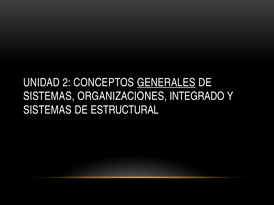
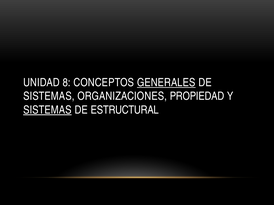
2: 2 -> 8
INTEGRADO: INTEGRADO -> PROPIEDAD
SISTEMAS at (47, 110) underline: none -> present
